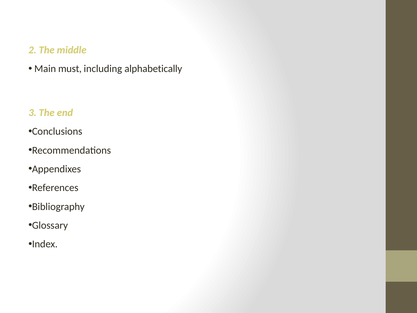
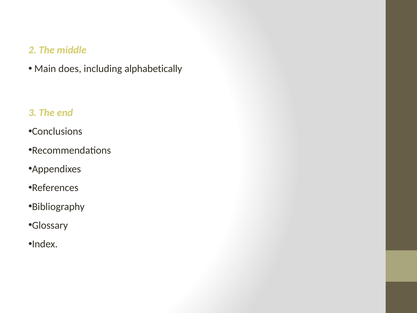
must: must -> does
